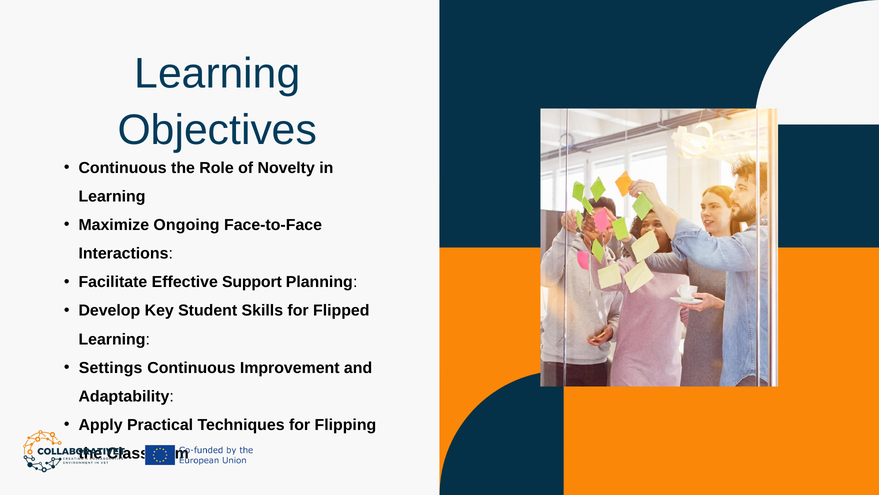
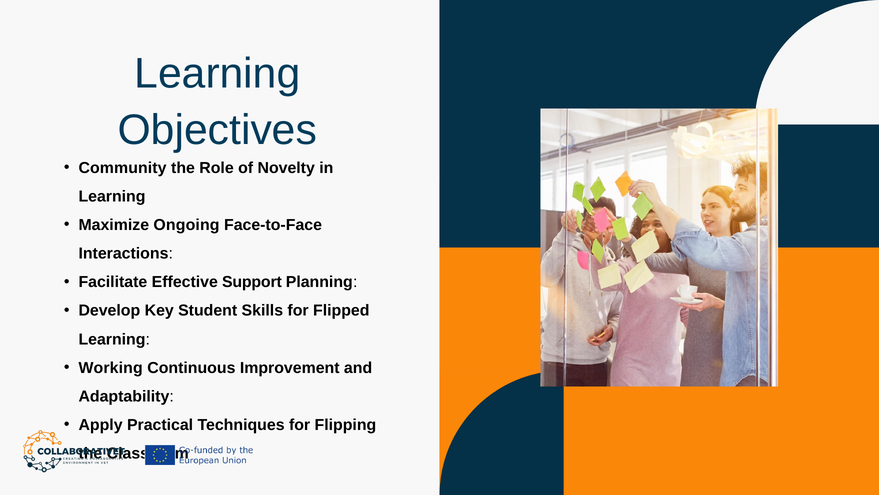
Continuous at (123, 168): Continuous -> Community
Settings: Settings -> Working
